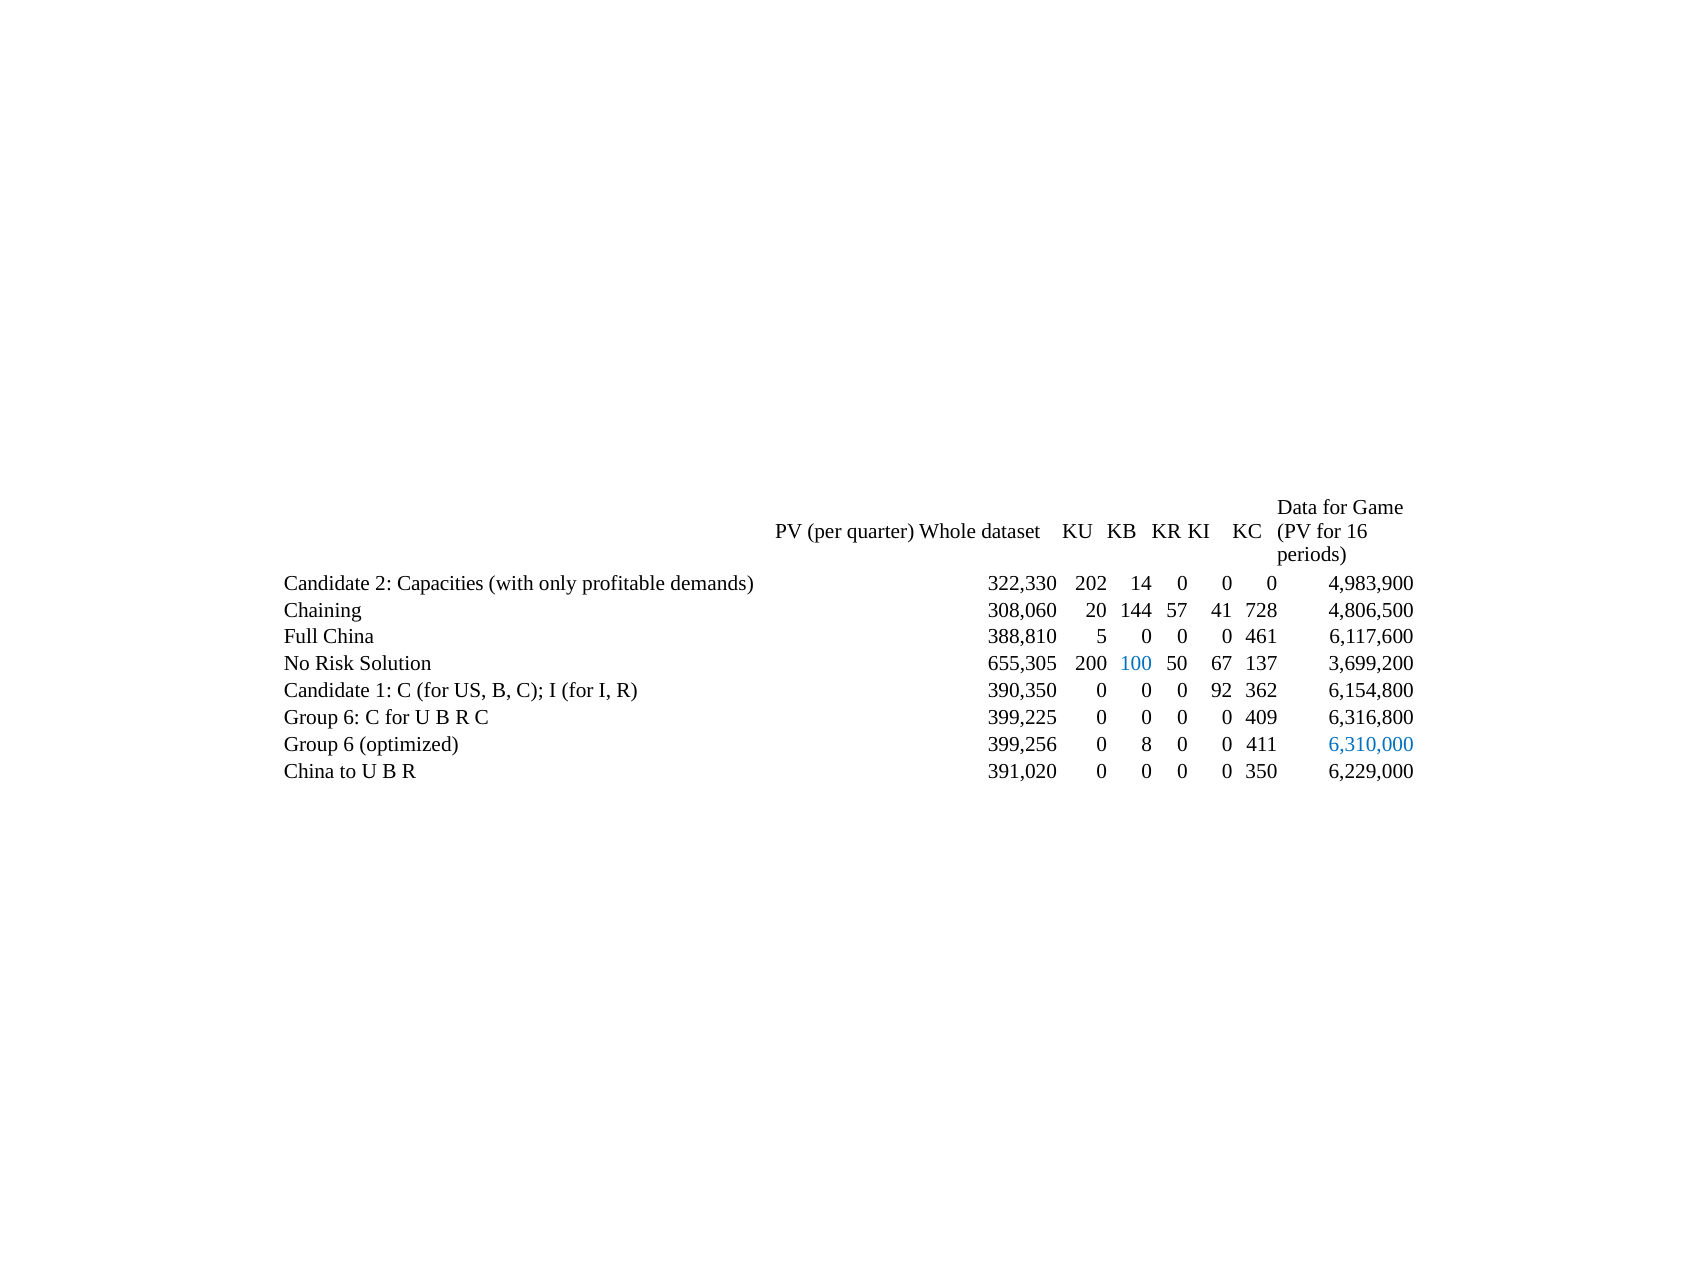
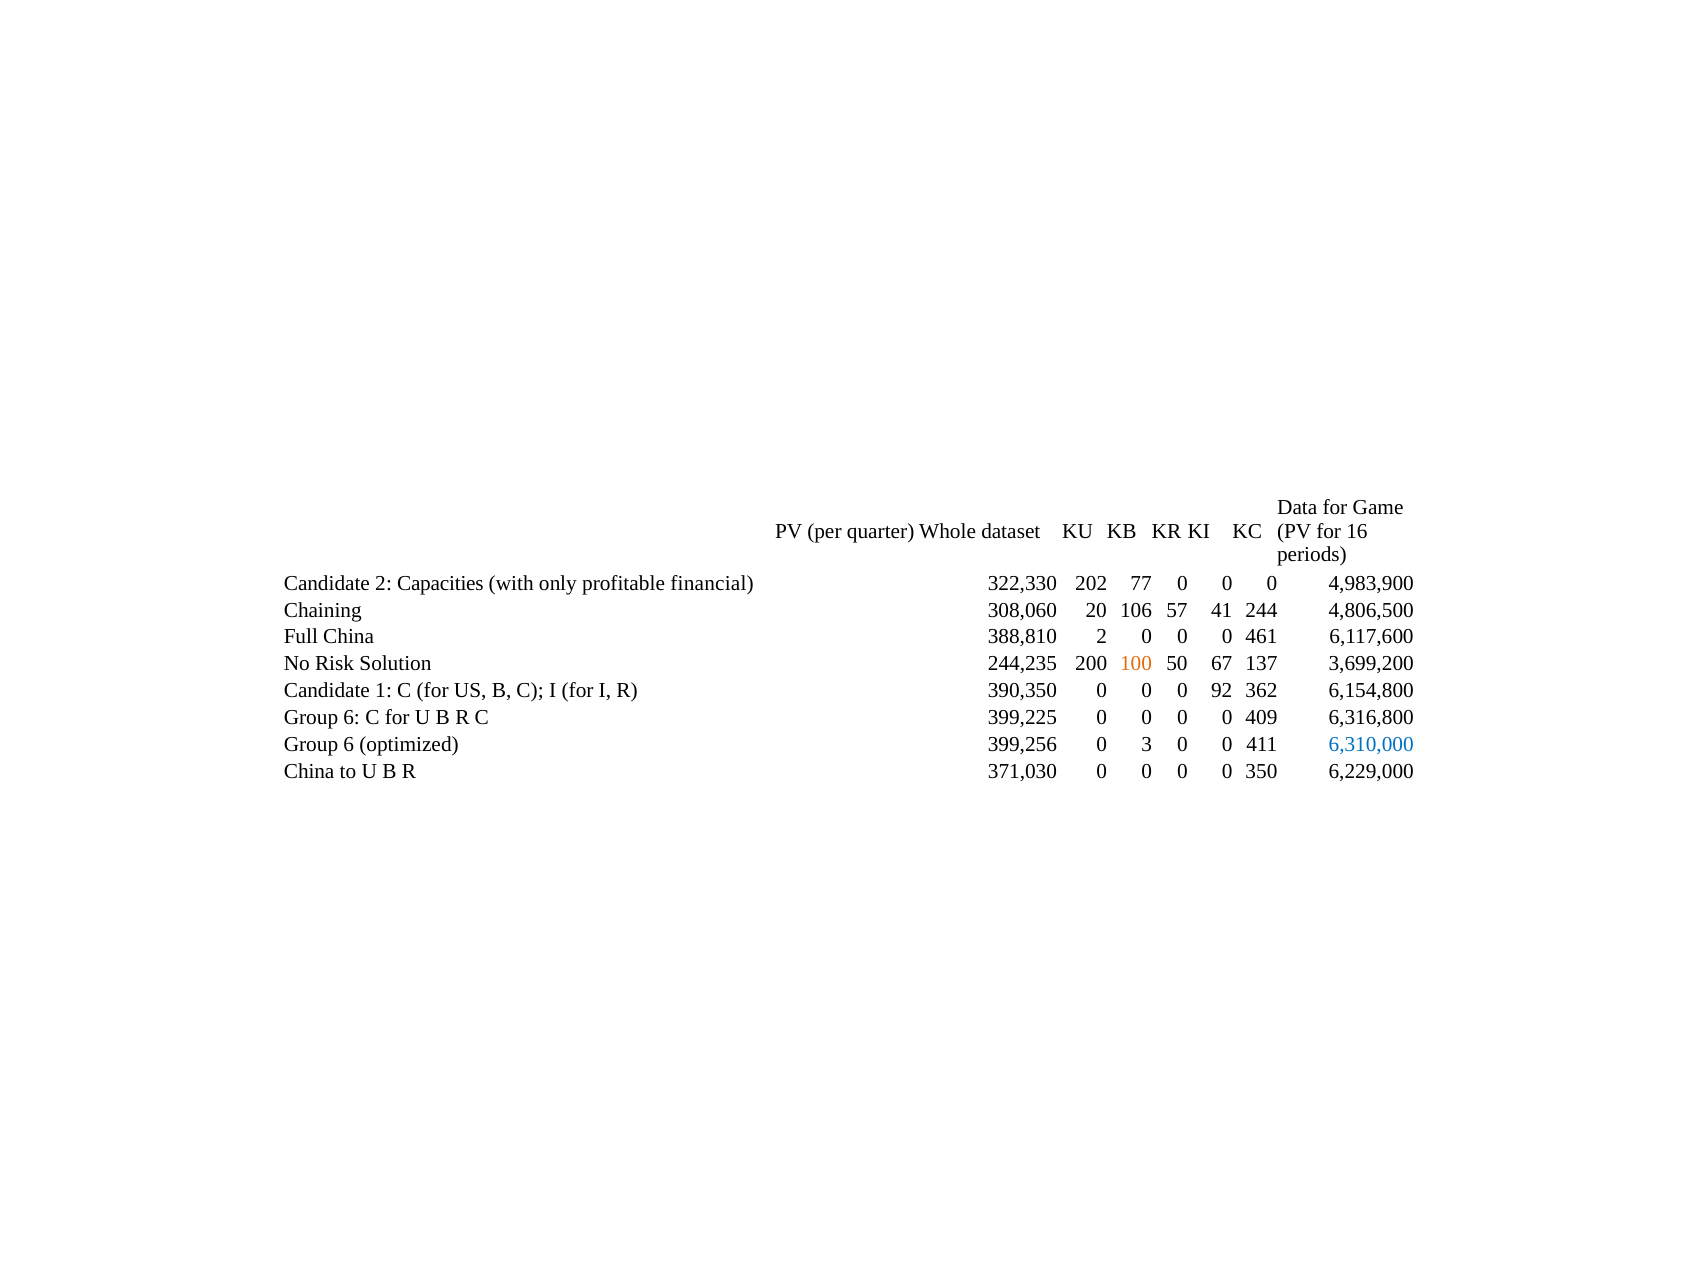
demands: demands -> financial
14: 14 -> 77
144: 144 -> 106
728: 728 -> 244
388,810 5: 5 -> 2
655,305: 655,305 -> 244,235
100 colour: blue -> orange
8: 8 -> 3
391,020: 391,020 -> 371,030
